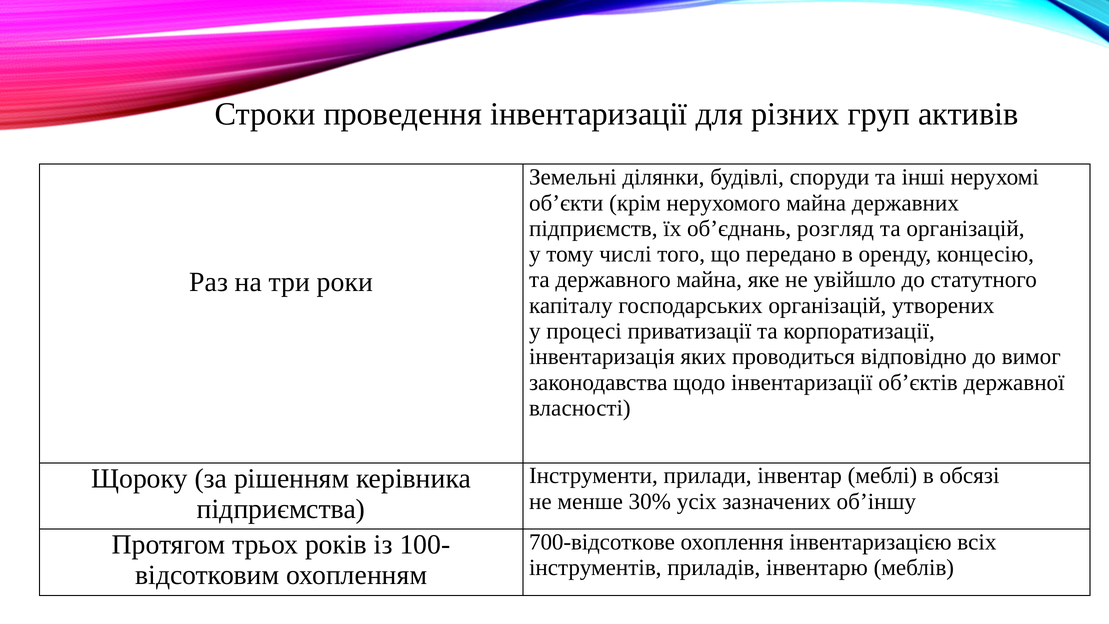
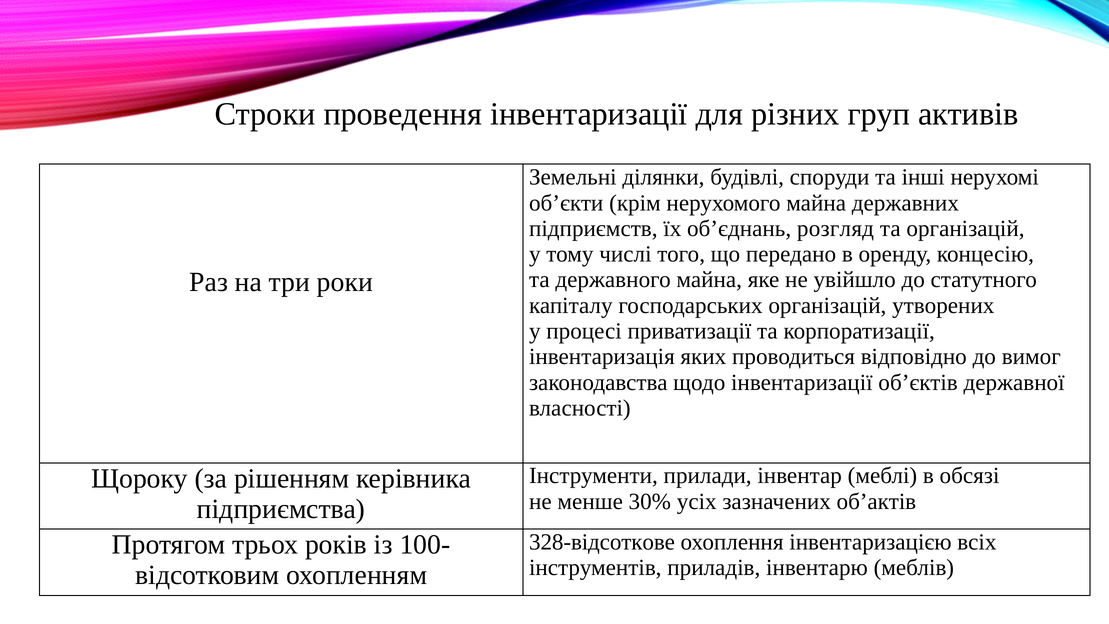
об’іншу: об’іншу -> об’актів
700-відсоткове: 700-відсоткове -> 328-відсоткове
